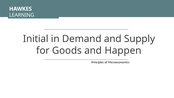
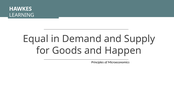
Initial: Initial -> Equal
